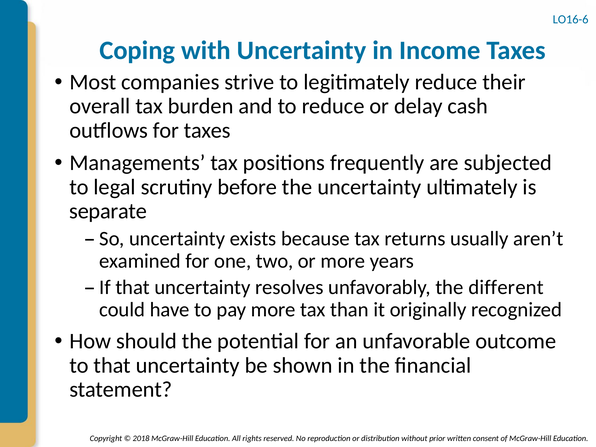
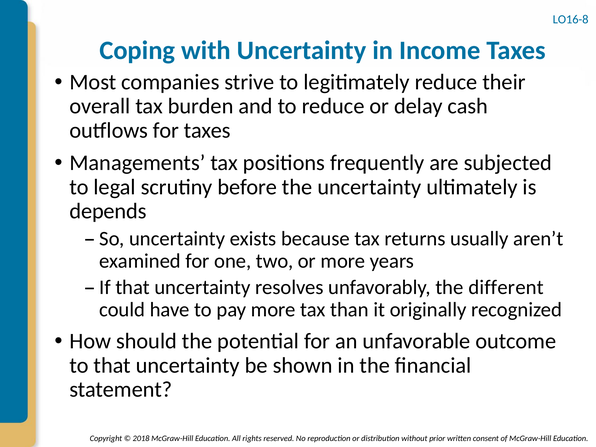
LO16-6: LO16-6 -> LO16-8
separate: separate -> depends
